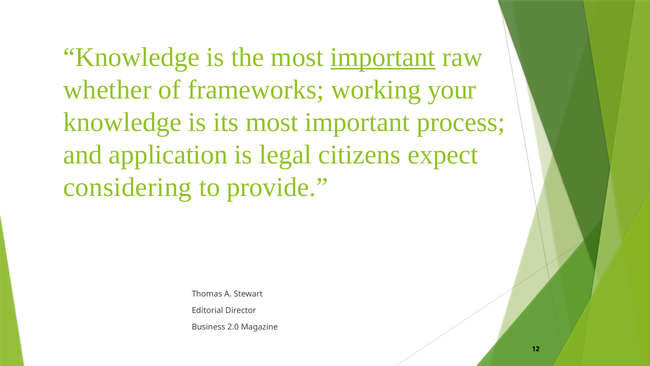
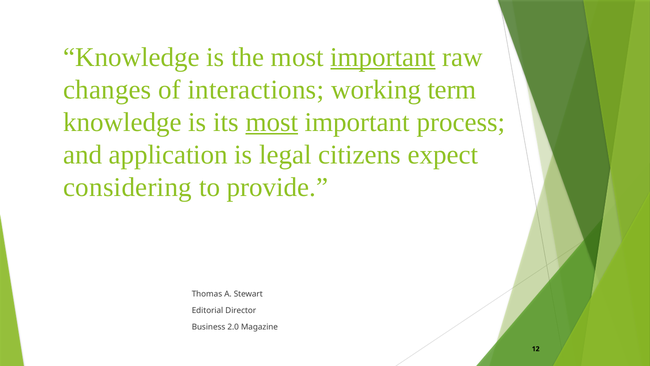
whether: whether -> changes
frameworks: frameworks -> interactions
your: your -> term
most at (272, 122) underline: none -> present
